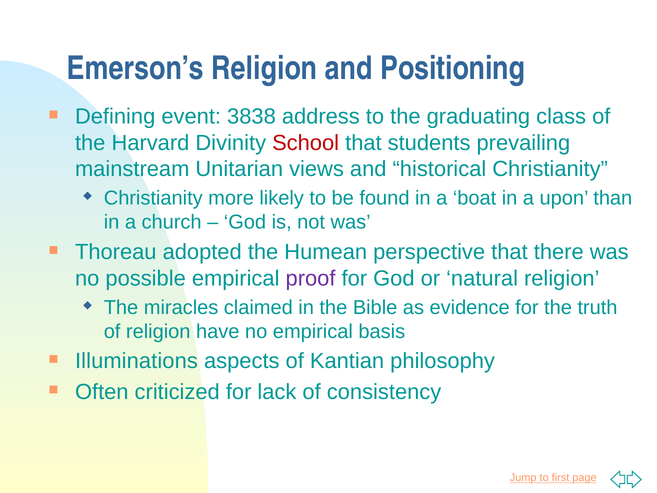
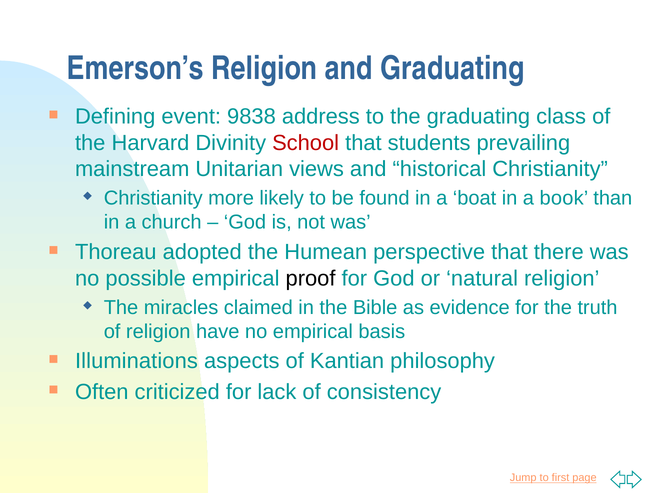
and Positioning: Positioning -> Graduating
3838: 3838 -> 9838
upon: upon -> book
proof colour: purple -> black
